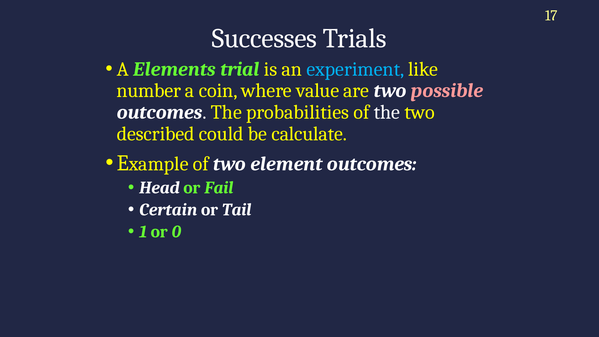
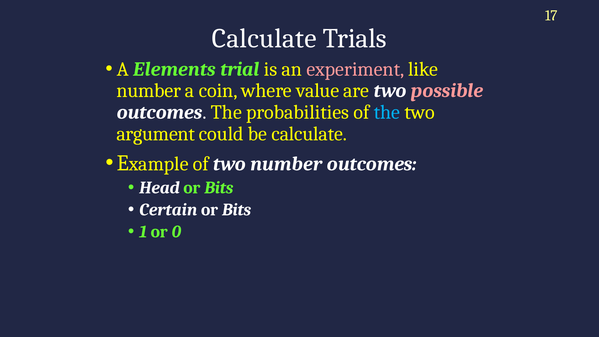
Successes at (265, 38): Successes -> Calculate
experiment colour: light blue -> pink
the at (387, 112) colour: white -> light blue
described: described -> argument
two element: element -> number
Fail at (219, 188): Fail -> Bits
Tail at (237, 210): Tail -> Bits
